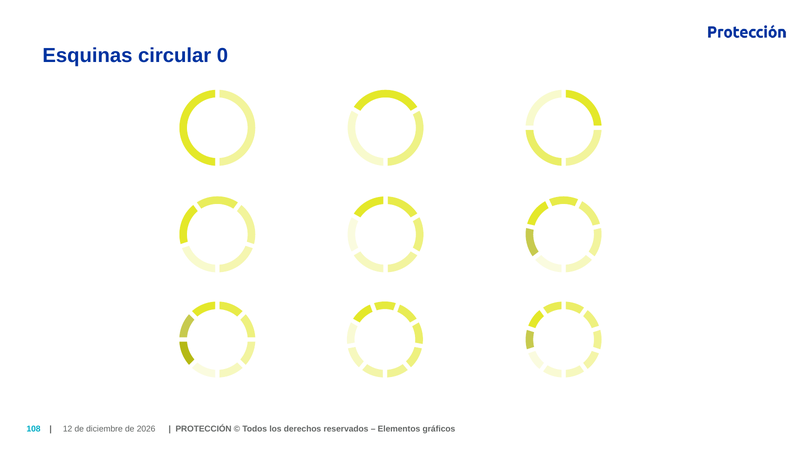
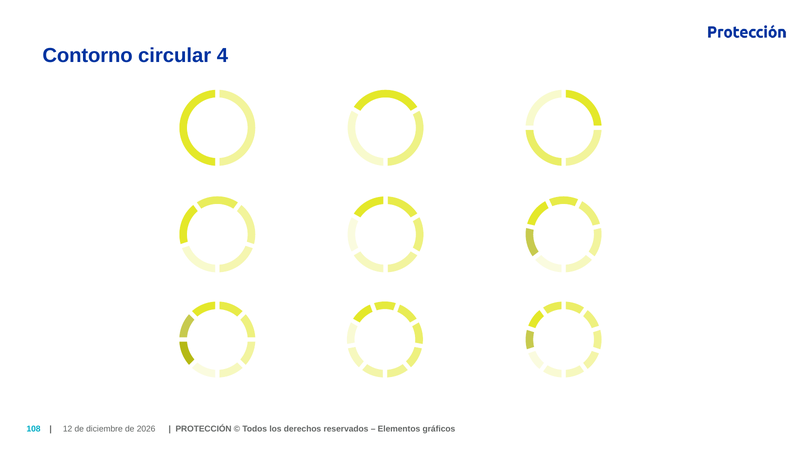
Esquinas: Esquinas -> Contorno
0: 0 -> 4
